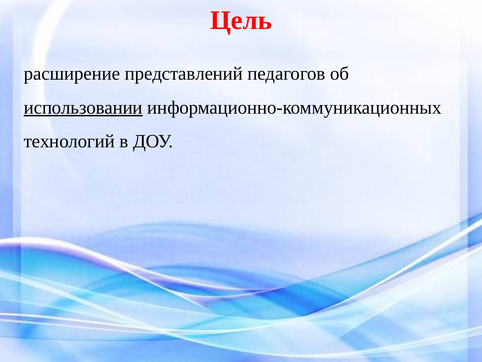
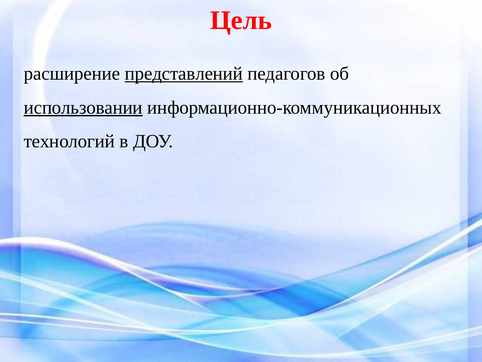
представлений underline: none -> present
